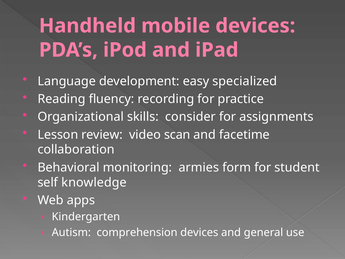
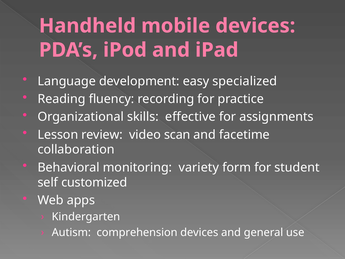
consider: consider -> effective
armies: armies -> variety
knowledge: knowledge -> customized
